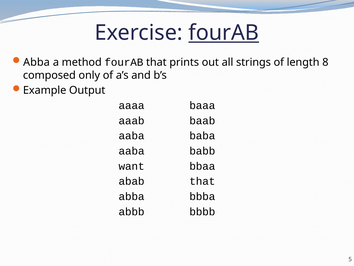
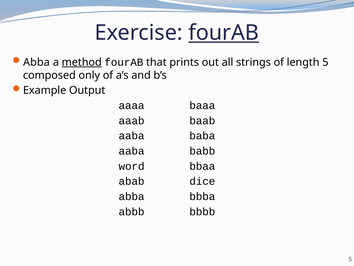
method underline: none -> present
length 8: 8 -> 5
want: want -> word
abab that: that -> dice
